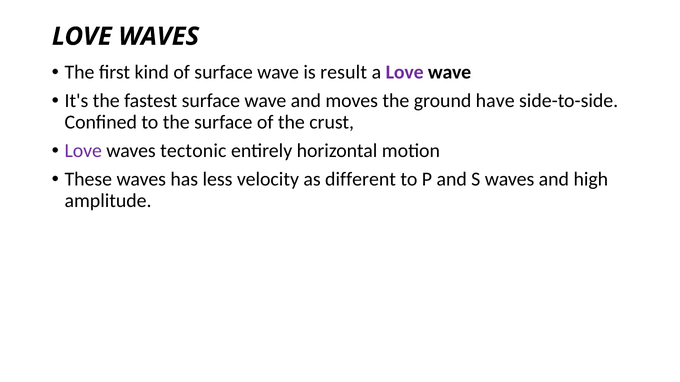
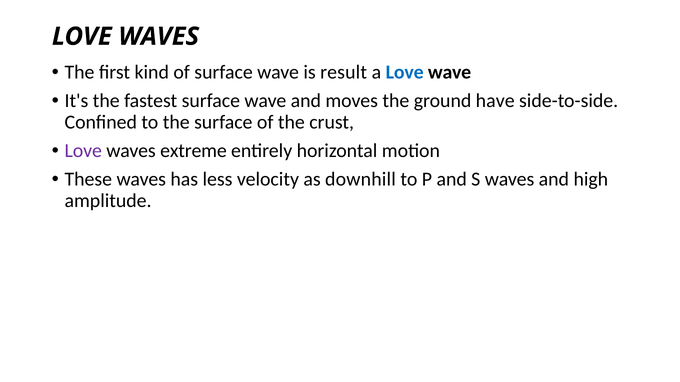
Love at (405, 73) colour: purple -> blue
tectonic: tectonic -> extreme
different: different -> downhill
